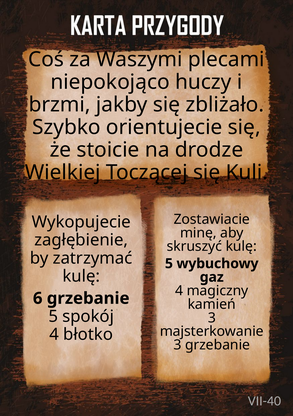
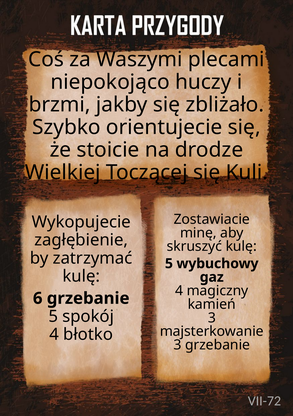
VII-40: VII-40 -> VII-72
